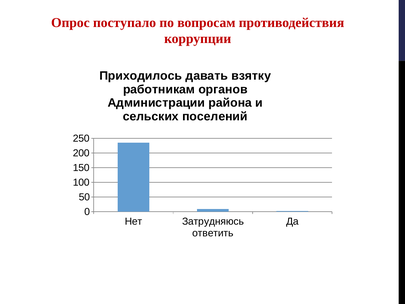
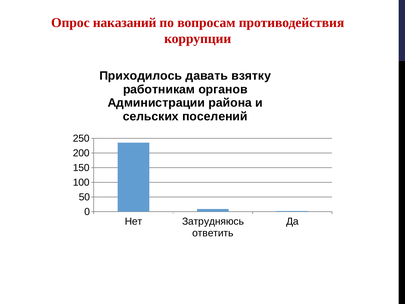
поступало: поступало -> наказаний
